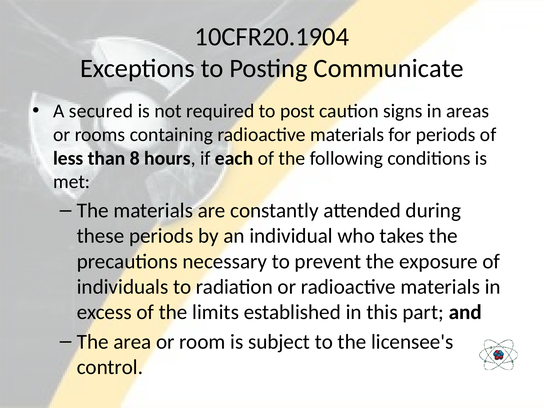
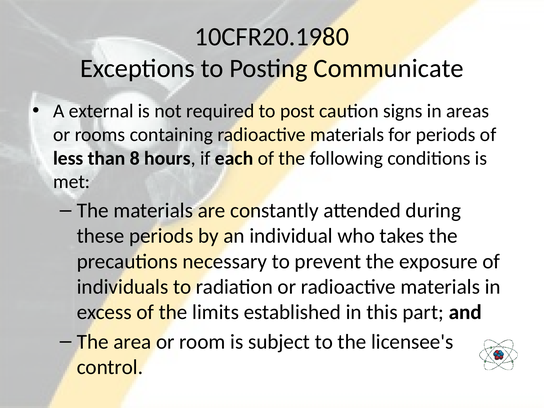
10CFR20.1904: 10CFR20.1904 -> 10CFR20.1980
secured: secured -> external
